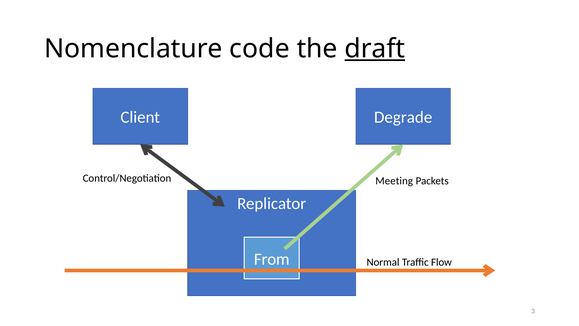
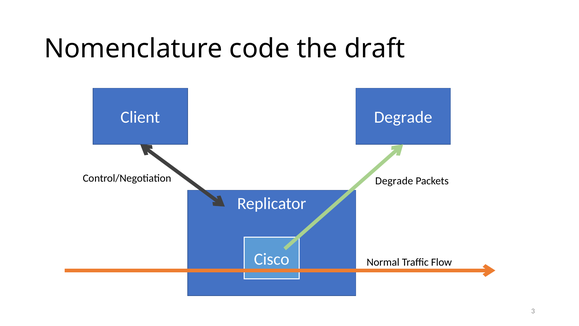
draft underline: present -> none
Meeting at (394, 181): Meeting -> Degrade
From: From -> Cisco
